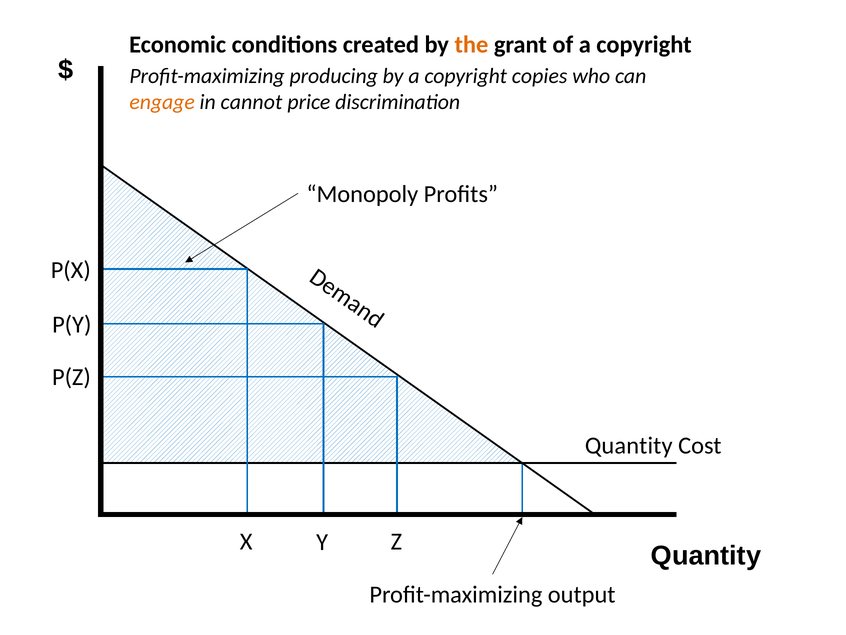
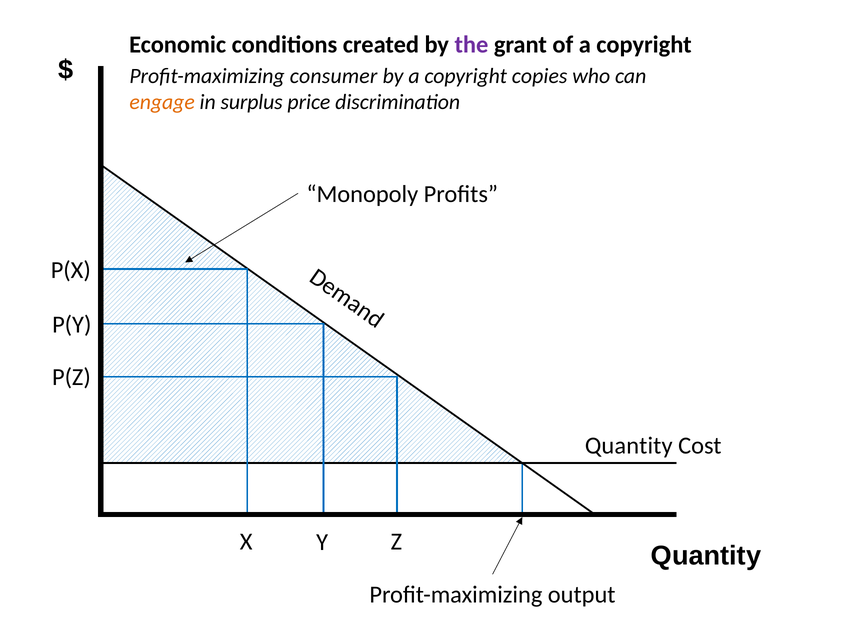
the colour: orange -> purple
producing: producing -> consumer
cannot: cannot -> surplus
